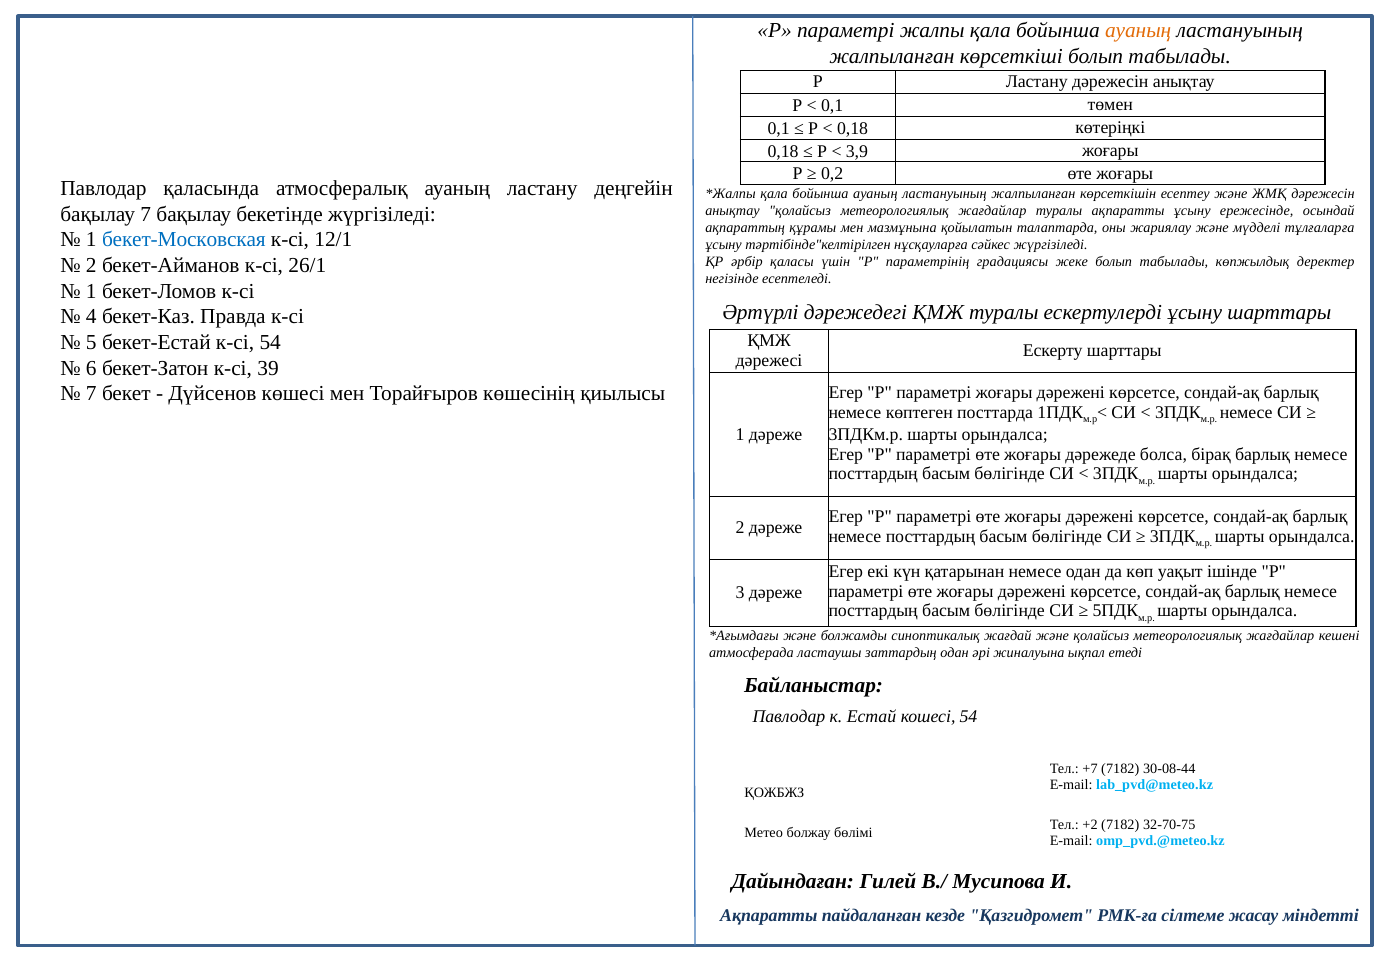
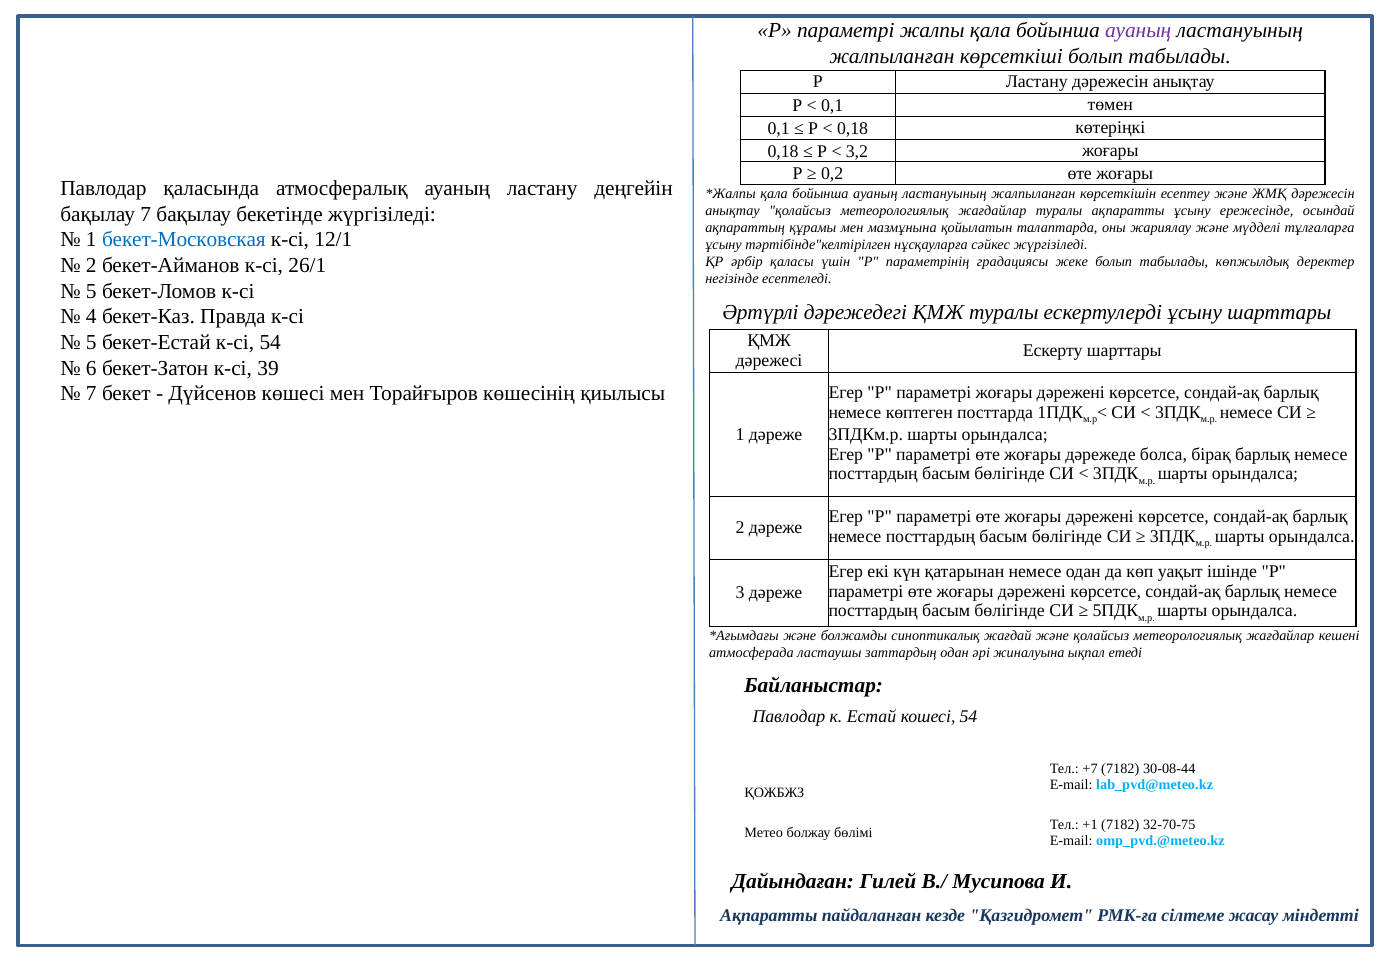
ауаның at (1138, 31) colour: orange -> purple
3,9: 3,9 -> 3,2
1 at (91, 291): 1 -> 5
+2: +2 -> +1
